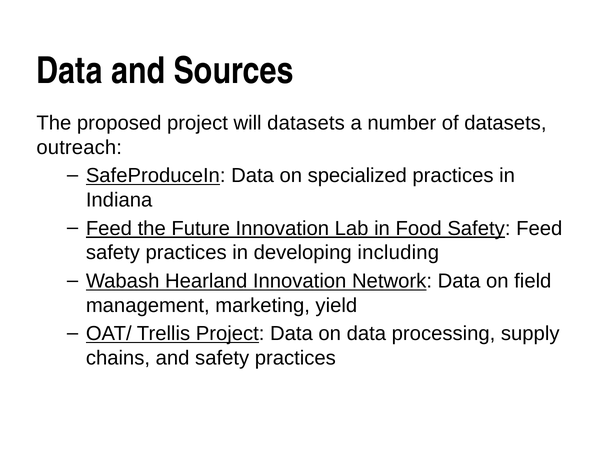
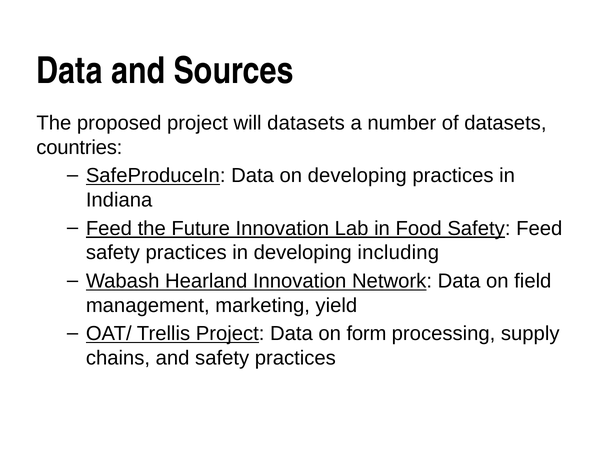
outreach: outreach -> countries
on specialized: specialized -> developing
on data: data -> form
